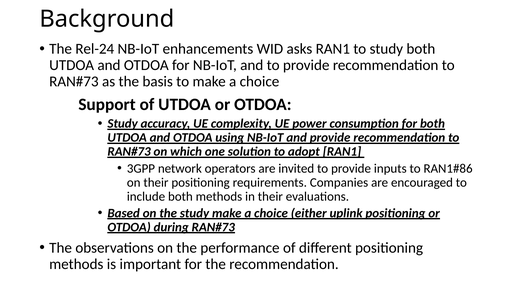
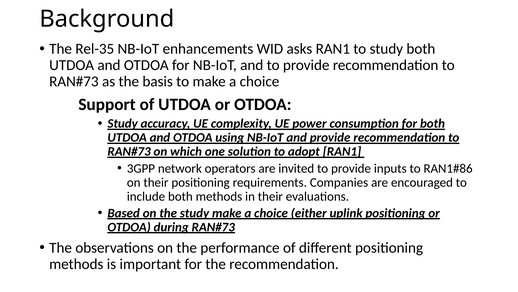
Rel-24: Rel-24 -> Rel-35
